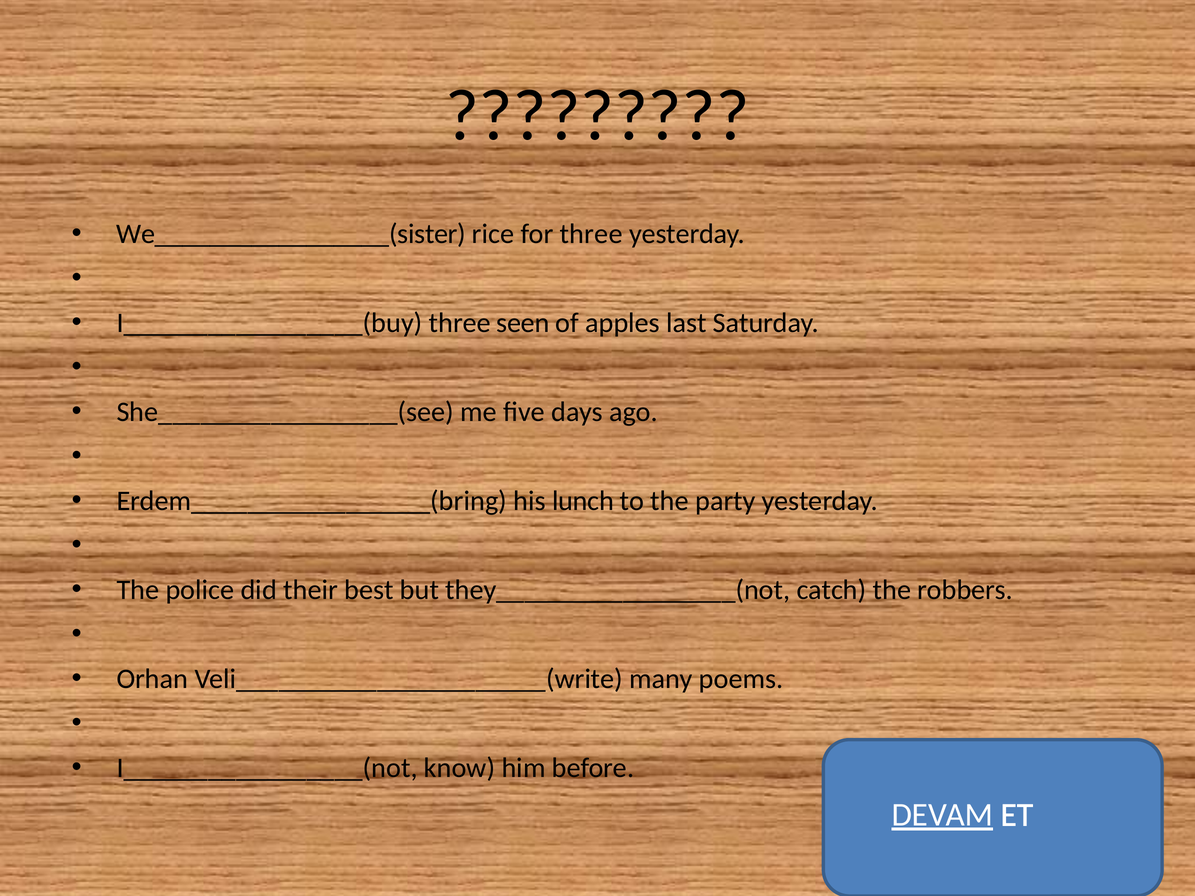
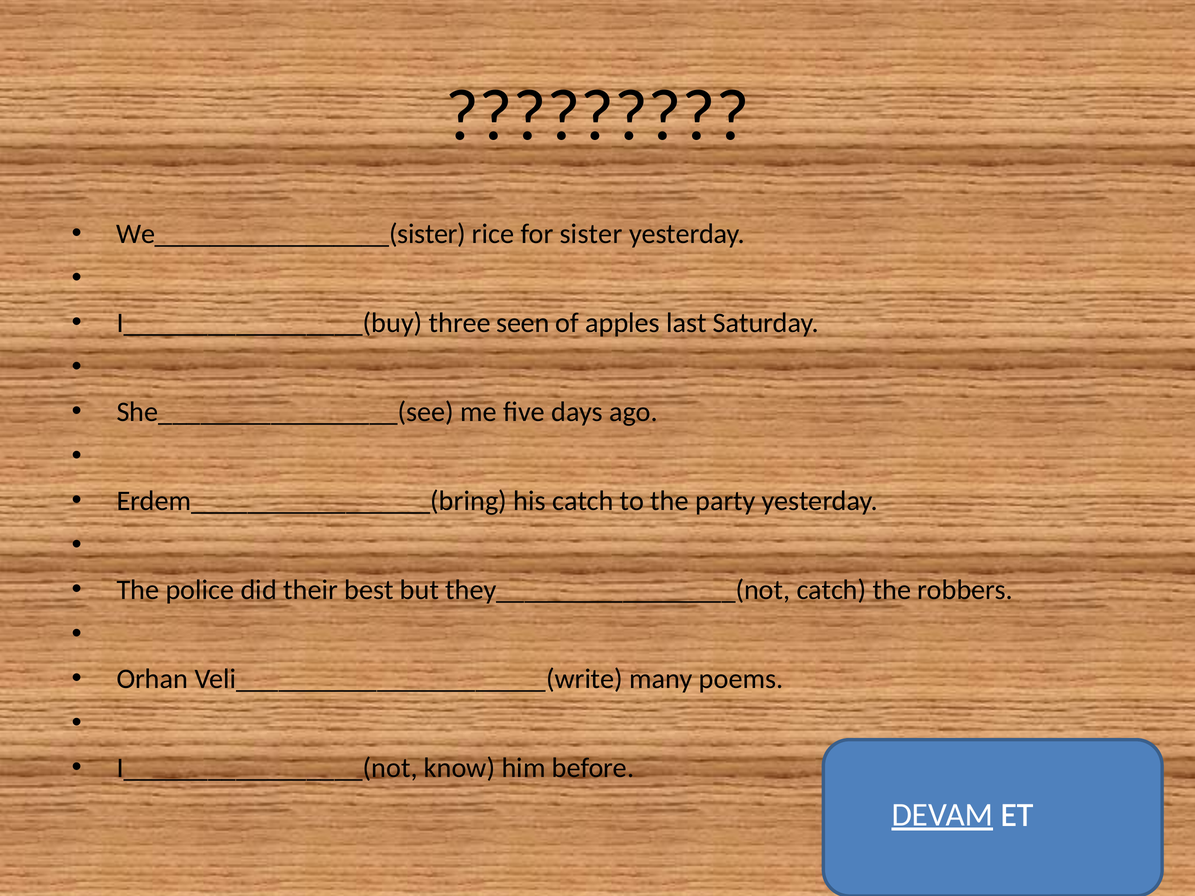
for three: three -> sister
his lunch: lunch -> catch
